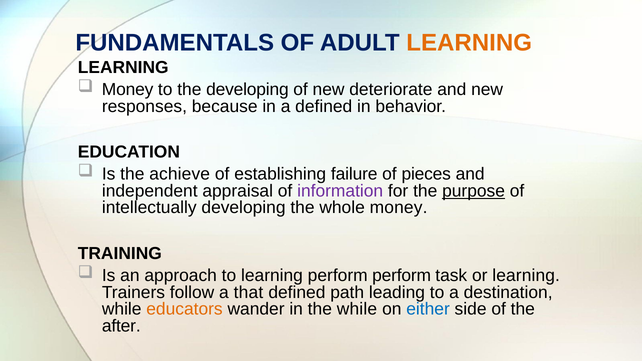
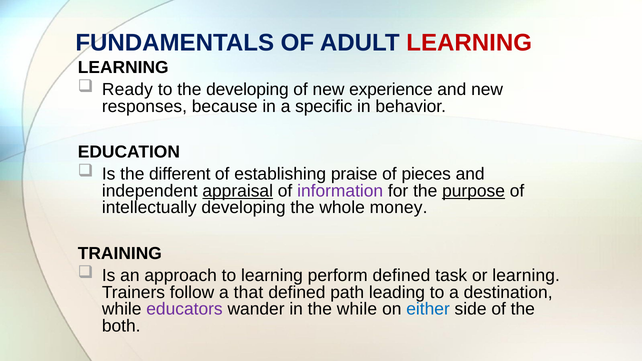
LEARNING at (469, 43) colour: orange -> red
Money at (128, 89): Money -> Ready
deteriorate: deteriorate -> experience
a defined: defined -> specific
achieve: achieve -> different
failure: failure -> praise
appraisal underline: none -> present
perform perform: perform -> defined
educators colour: orange -> purple
after: after -> both
